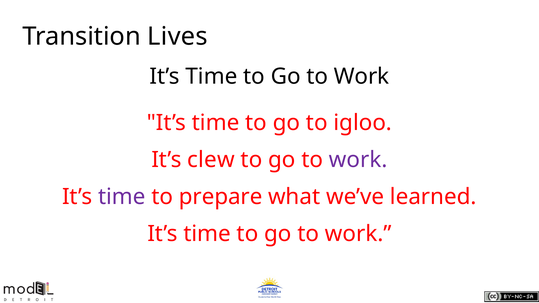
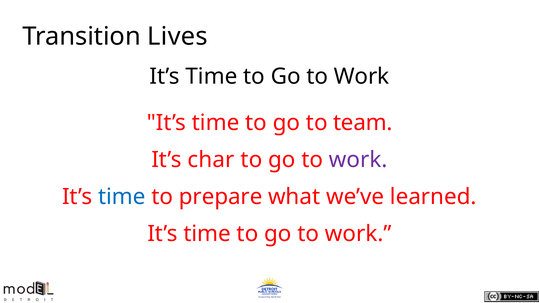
igloo: igloo -> team
clew: clew -> char
time at (122, 197) colour: purple -> blue
